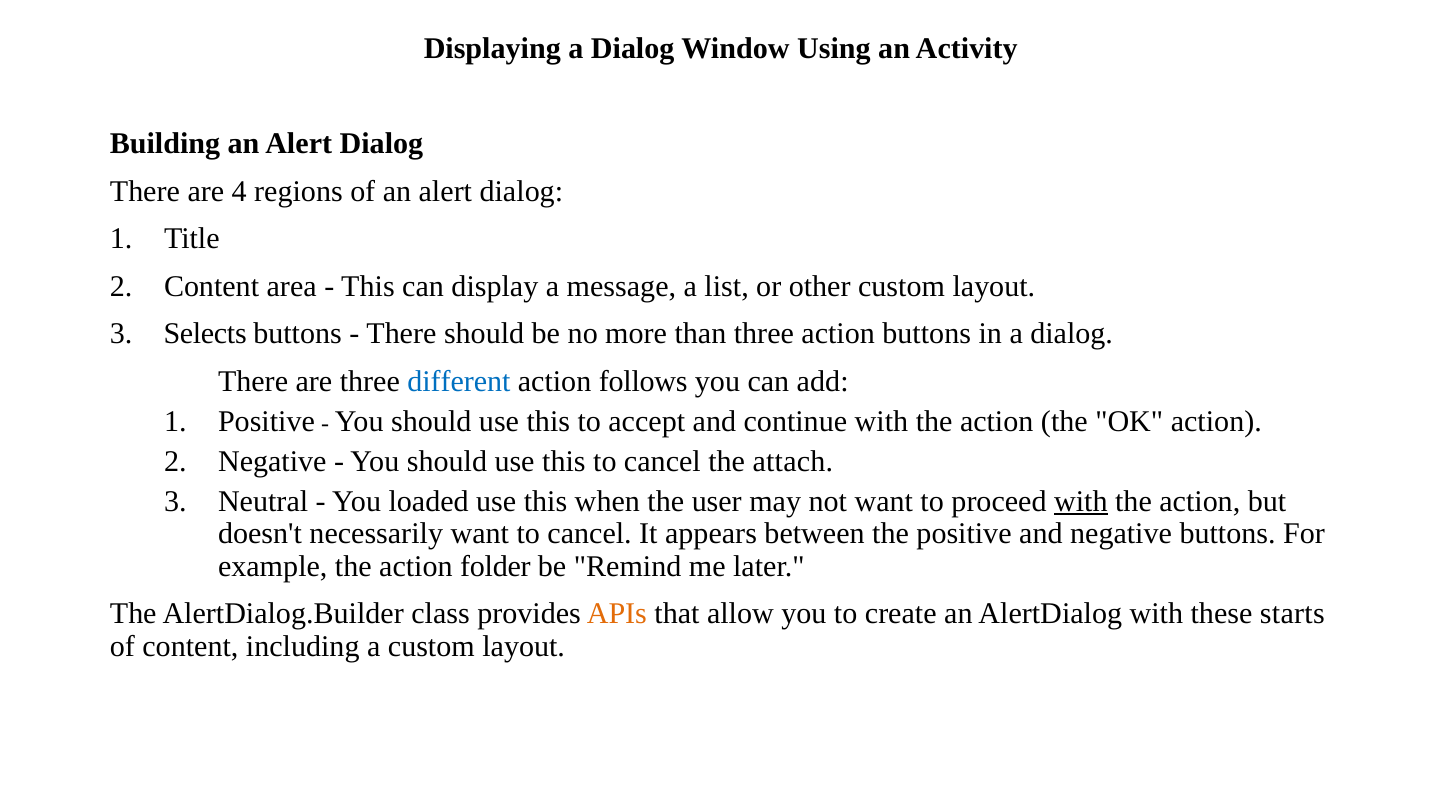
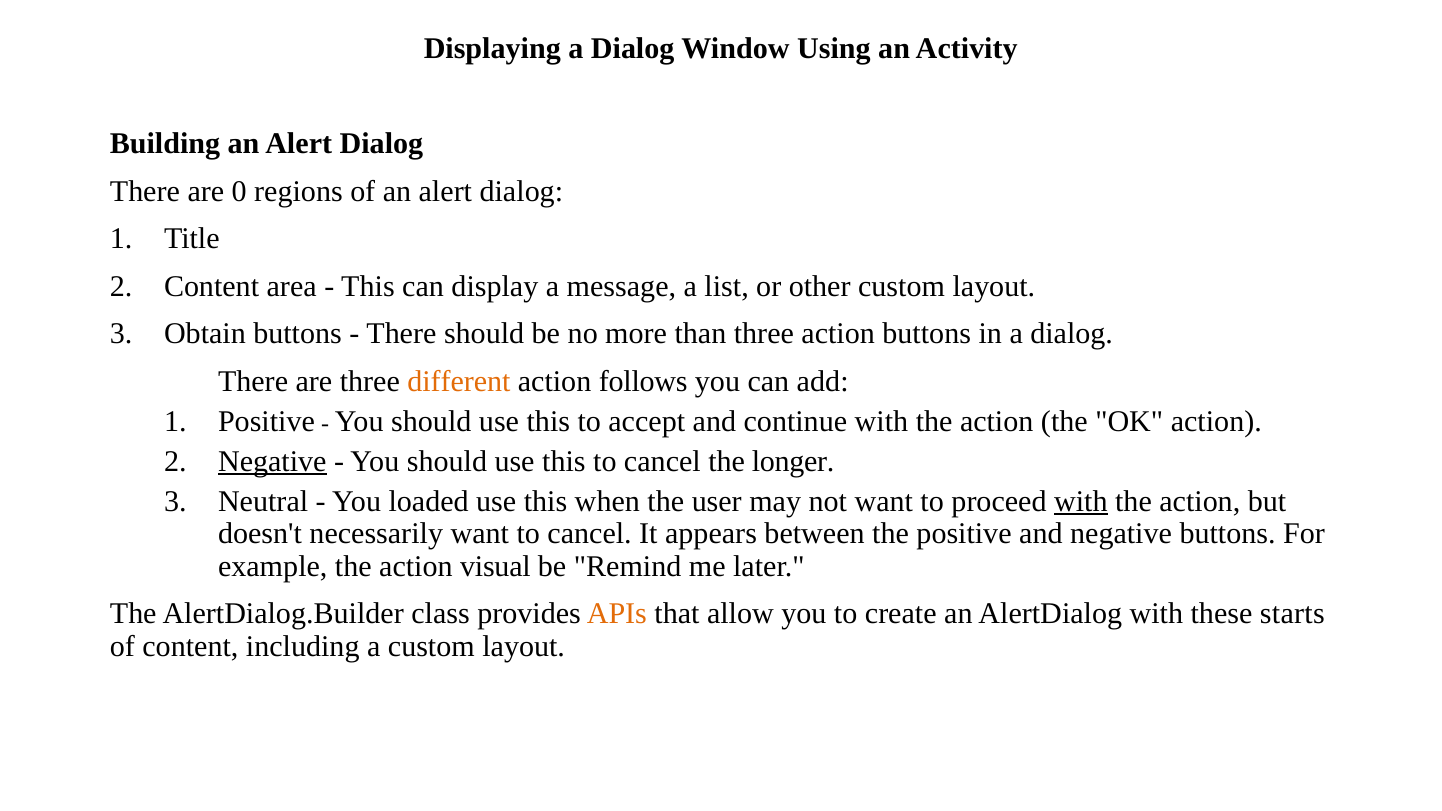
4: 4 -> 0
Selects: Selects -> Obtain
different colour: blue -> orange
Negative at (272, 462) underline: none -> present
attach: attach -> longer
folder: folder -> visual
